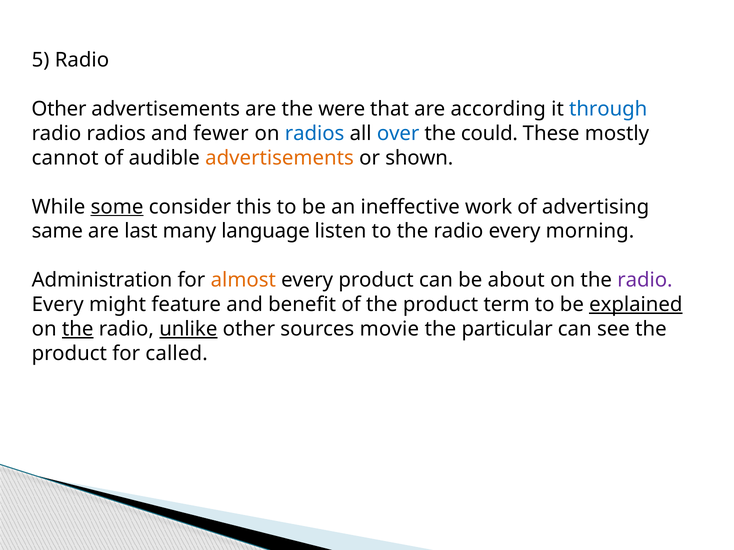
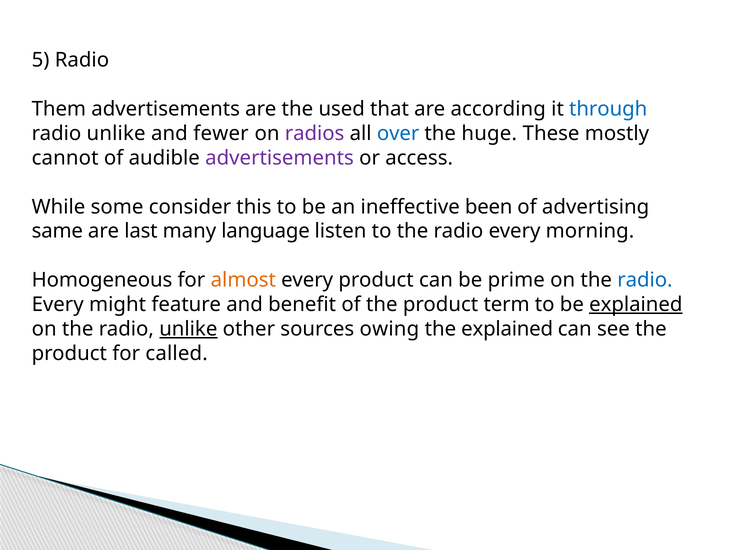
Other at (59, 109): Other -> Them
were: were -> used
radios at (116, 134): radios -> unlike
radios at (315, 134) colour: blue -> purple
could: could -> huge
advertisements at (280, 158) colour: orange -> purple
shown: shown -> access
some underline: present -> none
work: work -> been
Administration: Administration -> Homogeneous
about: about -> prime
radio at (645, 280) colour: purple -> blue
the at (78, 329) underline: present -> none
movie: movie -> owing
the particular: particular -> explained
